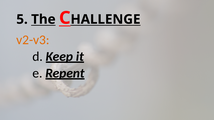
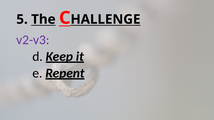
v2-v3 colour: orange -> purple
